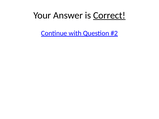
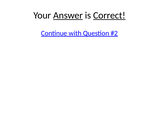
Answer underline: none -> present
